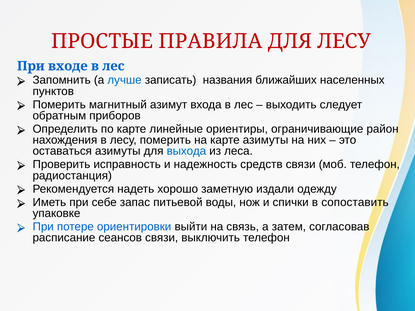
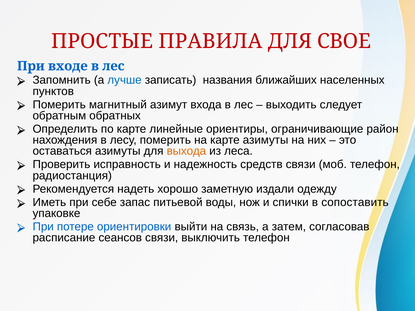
ДЛЯ ЛЕСУ: ЛЕСУ -> СВОЕ
приборов: приборов -> обратных
выхода colour: blue -> orange
